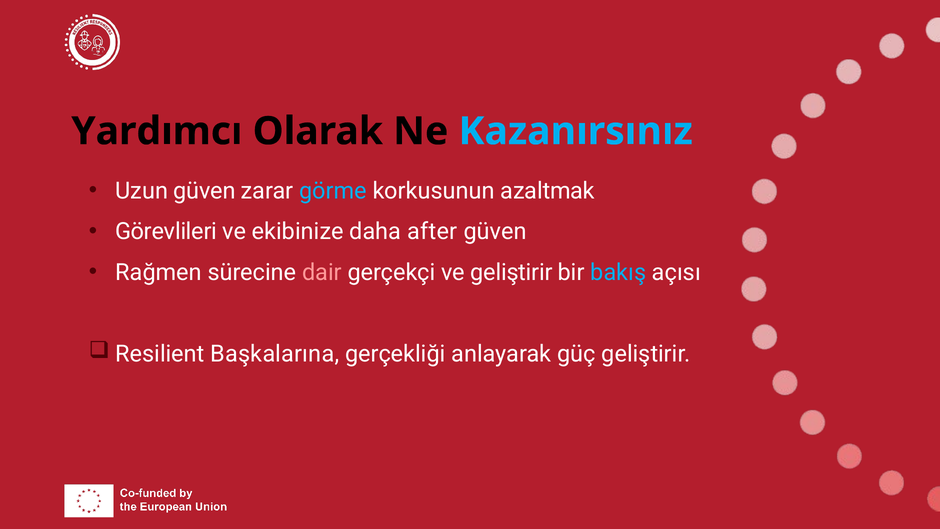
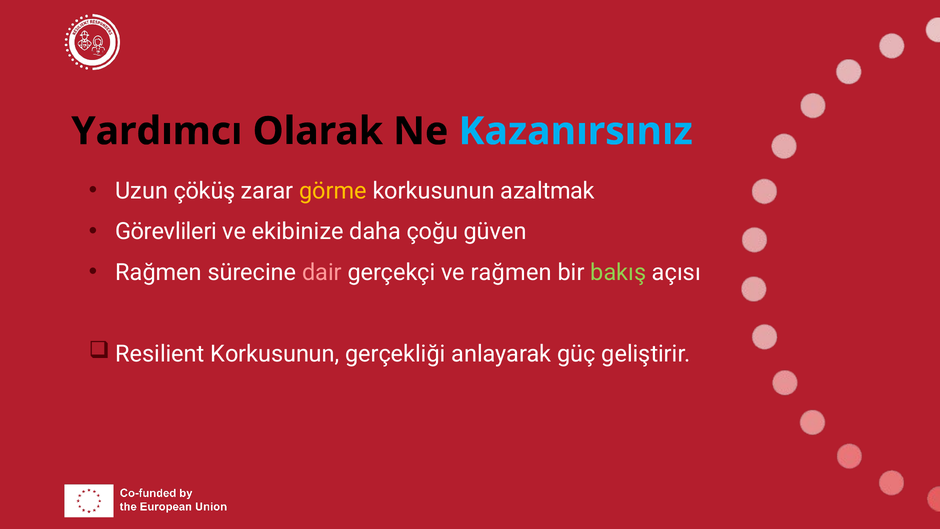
Uzun güven: güven -> çöküş
görme colour: light blue -> yellow
after: after -> çoğu
ve geliştirir: geliştirir -> rağmen
bakış colour: light blue -> light green
Resilient Başkalarına: Başkalarına -> Korkusunun
